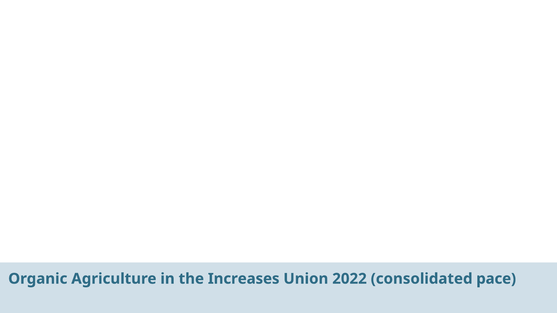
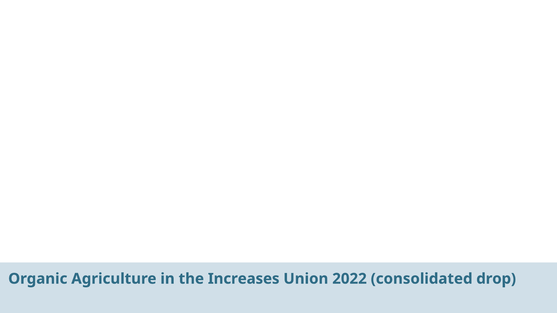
pace: pace -> drop
